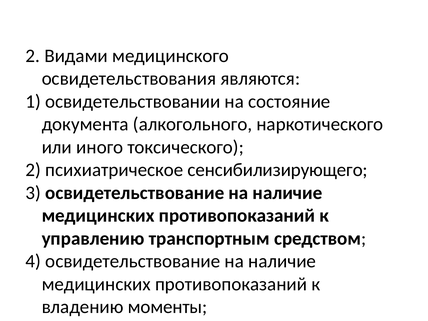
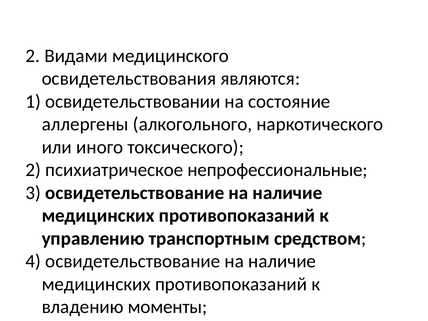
документа: документа -> аллергены
сенсибилизирующего: сенсибилизирующего -> непрофессиональные
